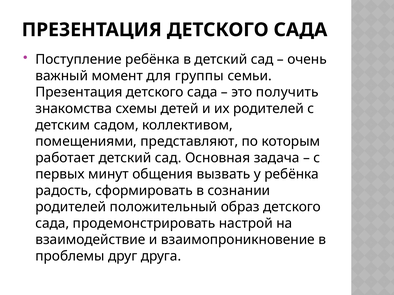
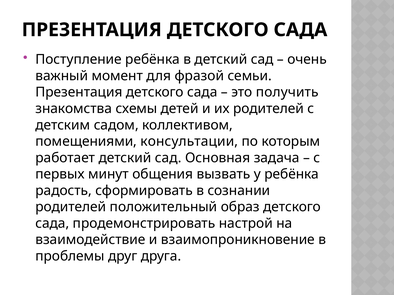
группы: группы -> фразой
представляют: представляют -> консультации
